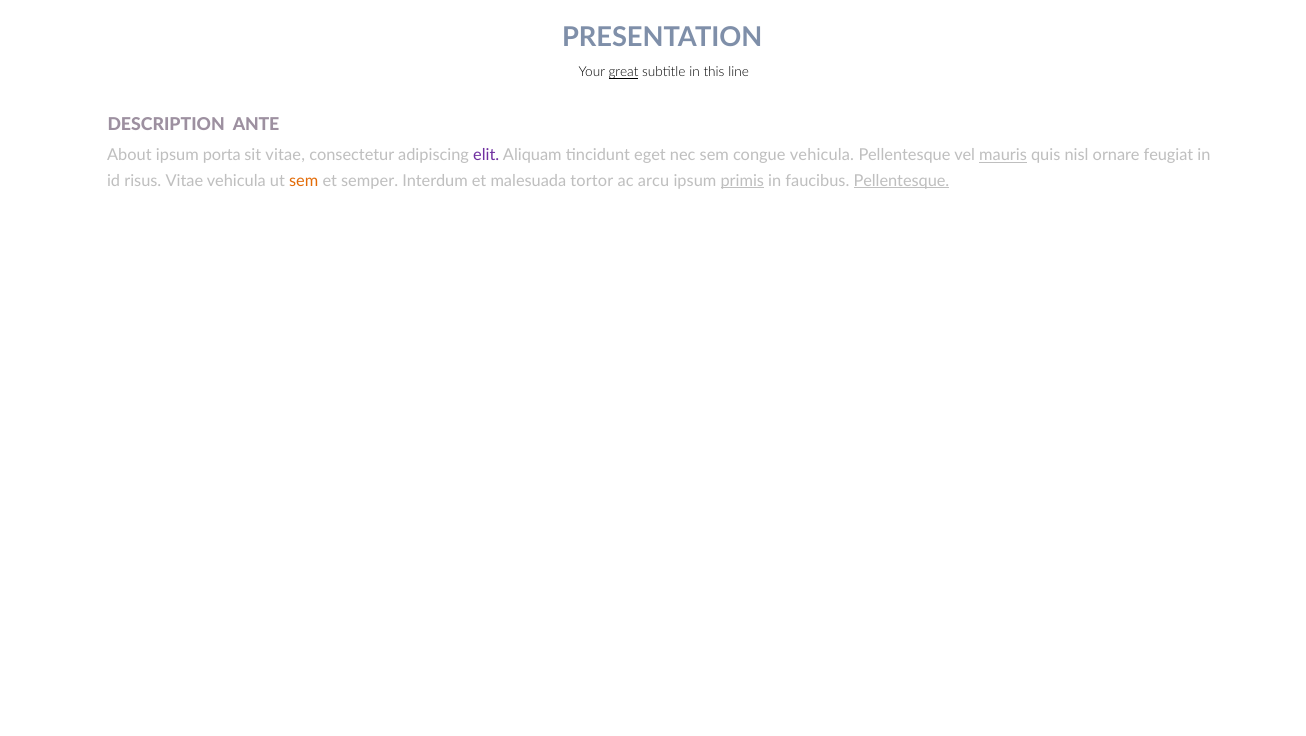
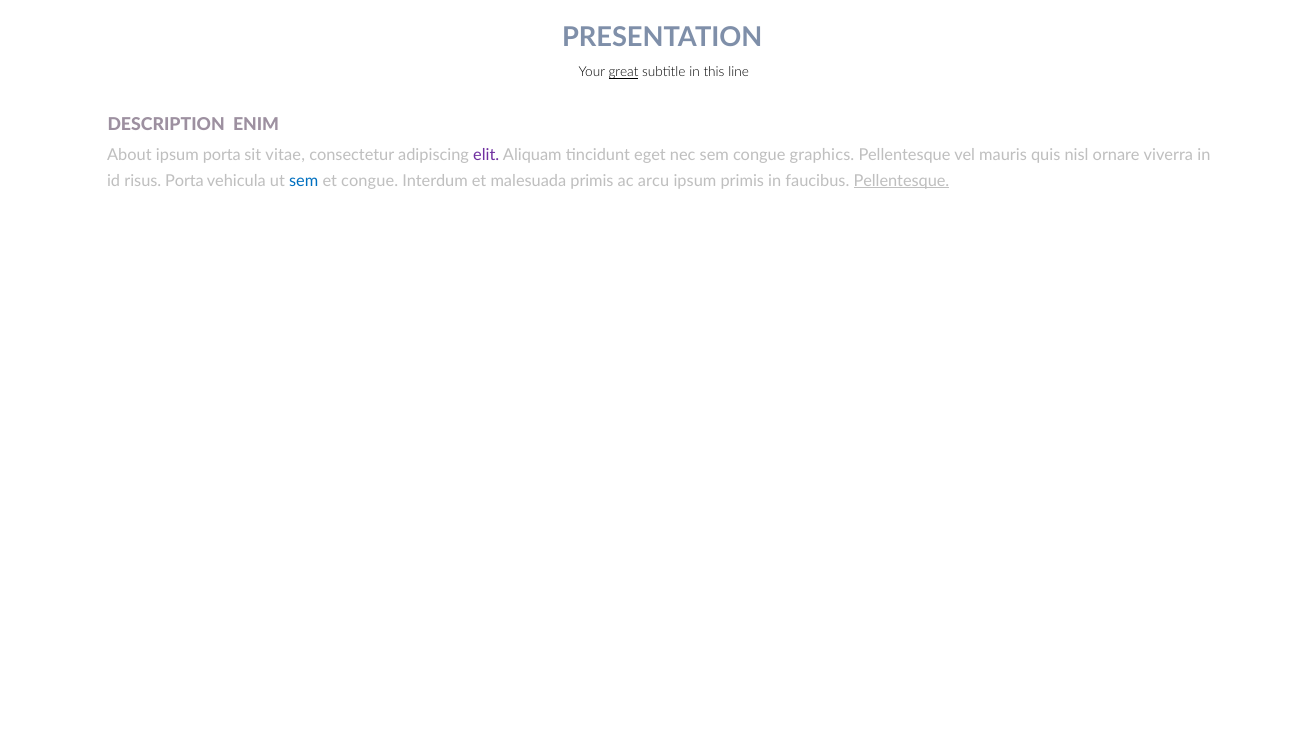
ANTE: ANTE -> ENIM
congue vehicula: vehicula -> graphics
mauris underline: present -> none
feugiat: feugiat -> viverra
risus Vitae: Vitae -> Porta
sem at (304, 181) colour: orange -> blue
et semper: semper -> congue
malesuada tortor: tortor -> primis
primis at (742, 181) underline: present -> none
